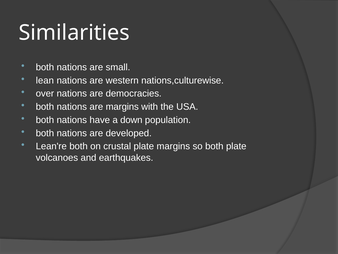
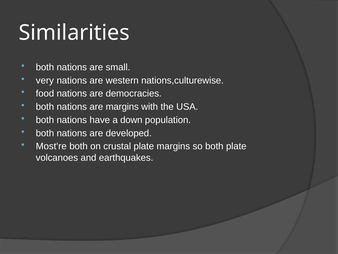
lean: lean -> very
over: over -> food
Lean're: Lean're -> Most're
